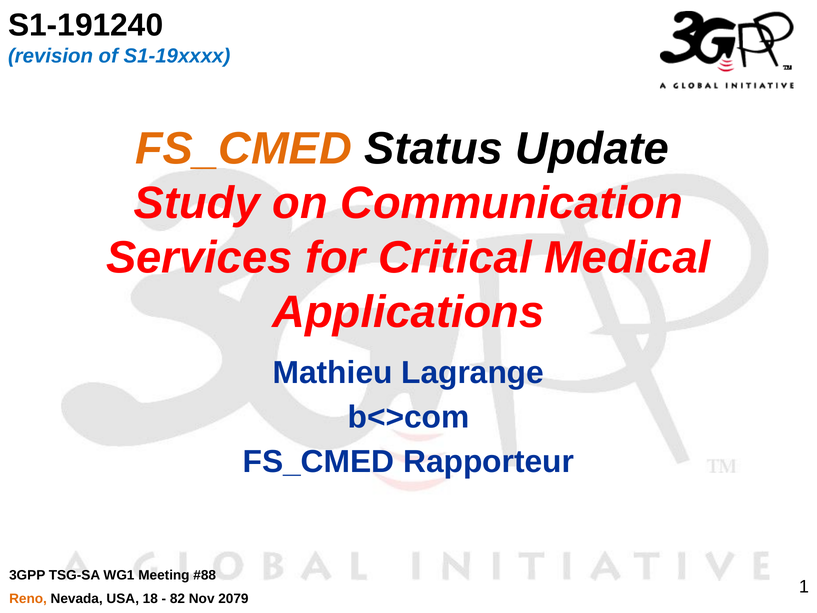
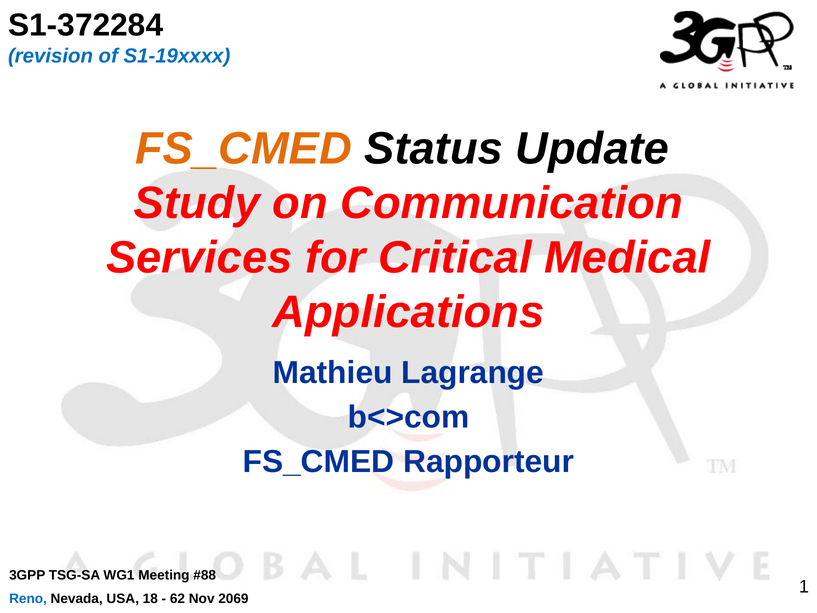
S1-191240: S1-191240 -> S1-372284
Reno colour: orange -> blue
82: 82 -> 62
2079: 2079 -> 2069
